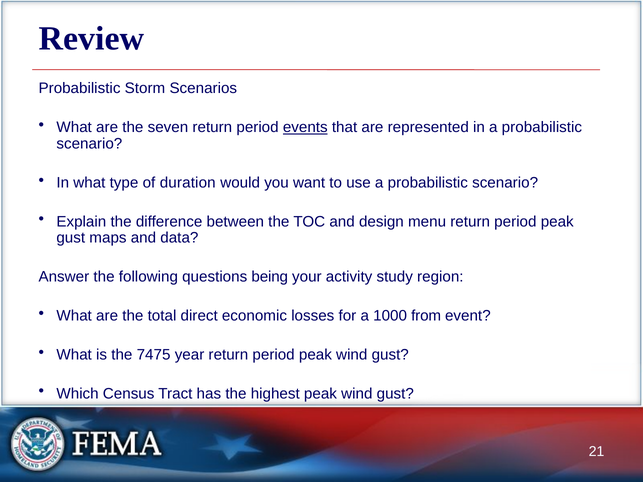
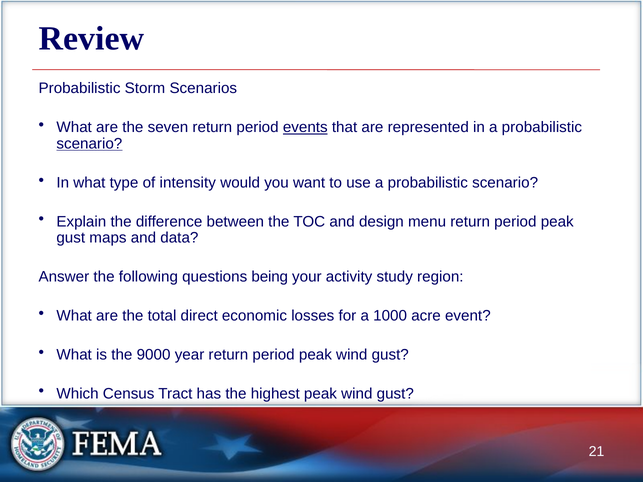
scenario at (89, 144) underline: none -> present
duration: duration -> intensity
from: from -> acre
7475: 7475 -> 9000
